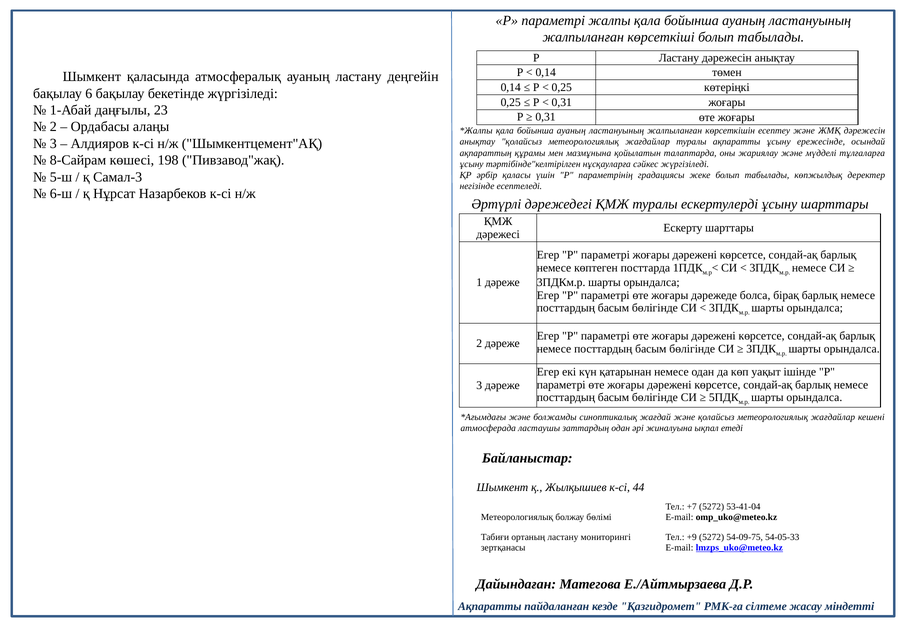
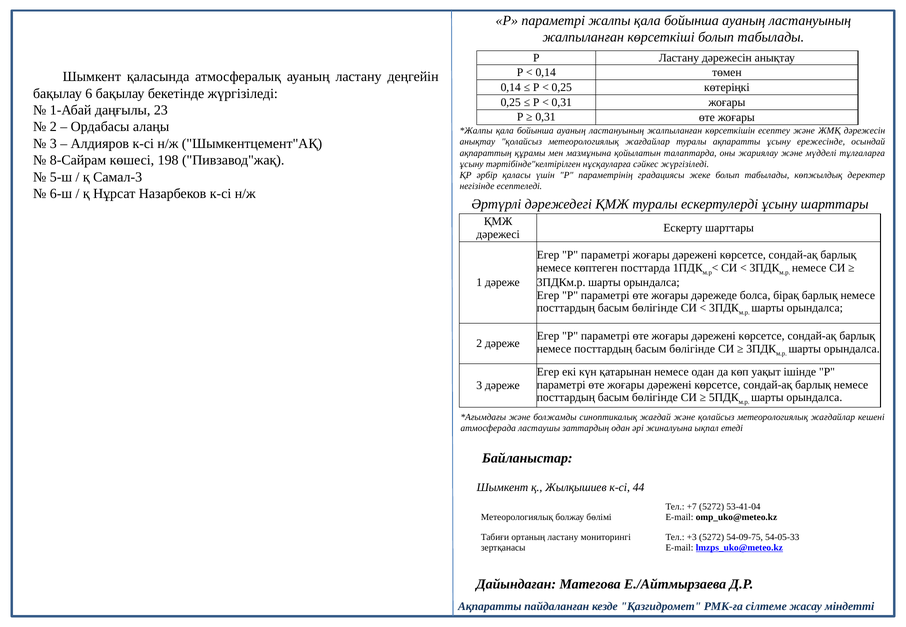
+9: +9 -> +3
